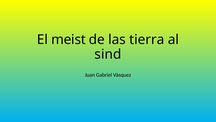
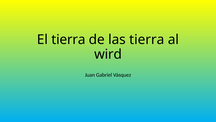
El meist: meist -> tierra
sind: sind -> wird
